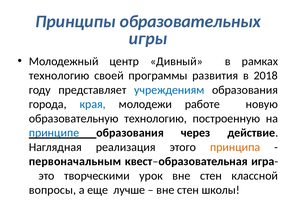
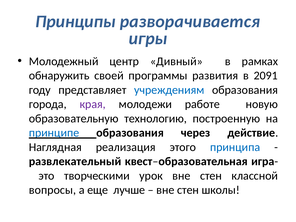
образовательных: образовательных -> разворачивается
технологию at (59, 76): технологию -> обнаружить
2018: 2018 -> 2091
края colour: blue -> purple
принципа colour: orange -> blue
первоначальным: первоначальным -> развлекательный
